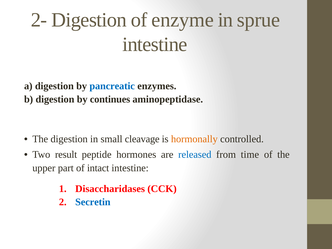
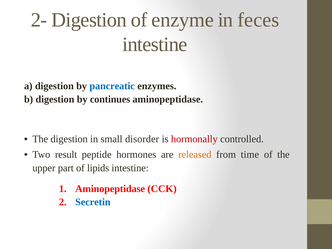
sprue: sprue -> feces
cleavage: cleavage -> disorder
hormonally colour: orange -> red
released colour: blue -> orange
intact: intact -> lipids
Disaccharidases at (110, 189): Disaccharidases -> Aminopeptidase
